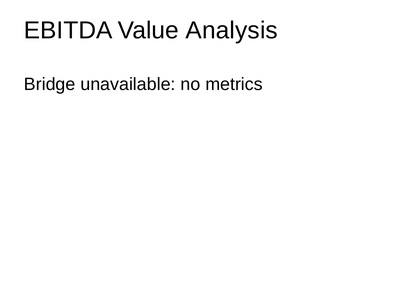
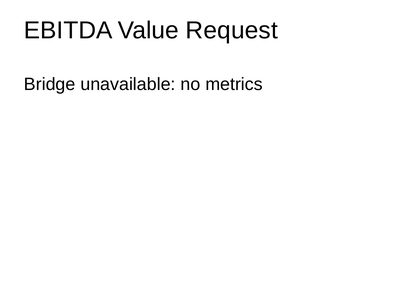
Analysis: Analysis -> Request
